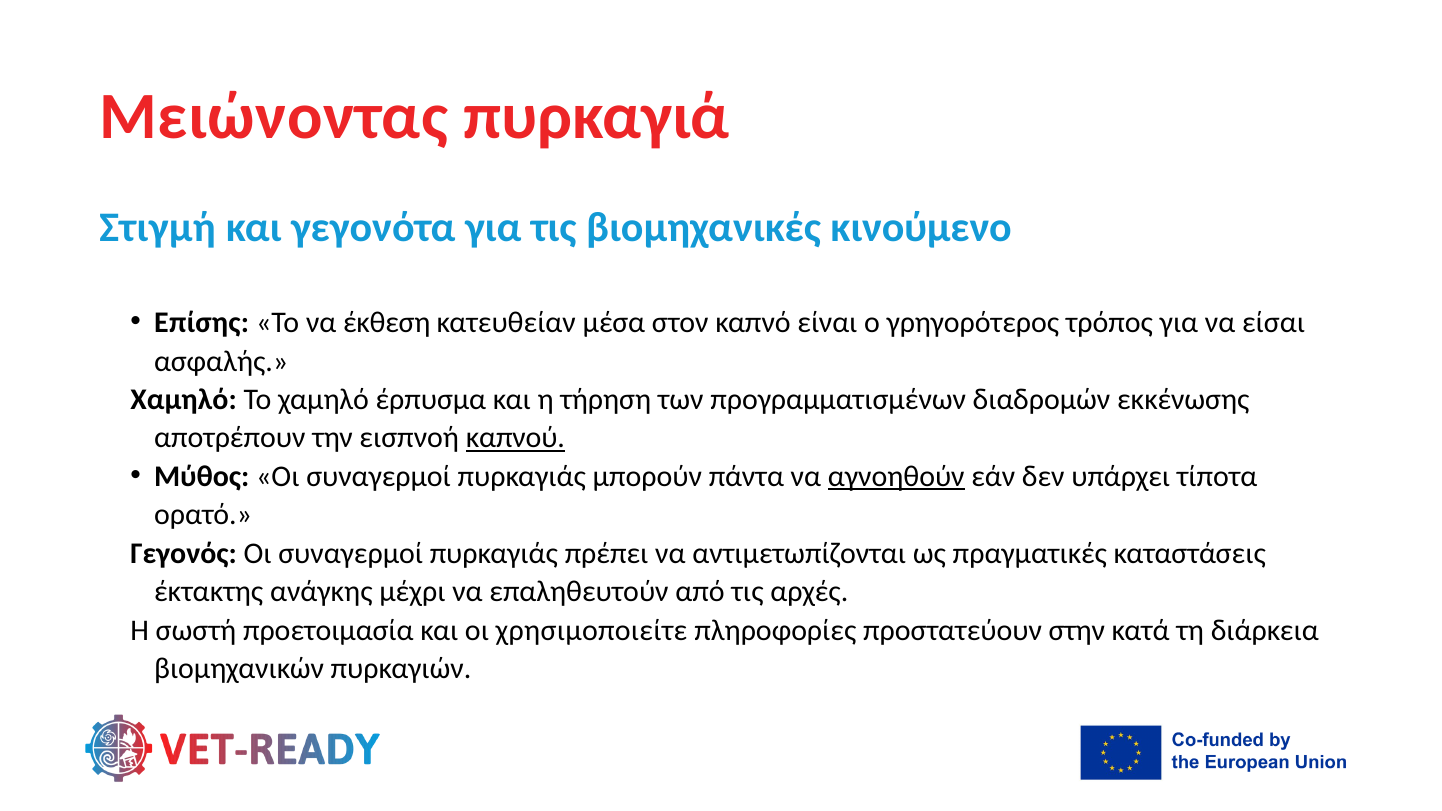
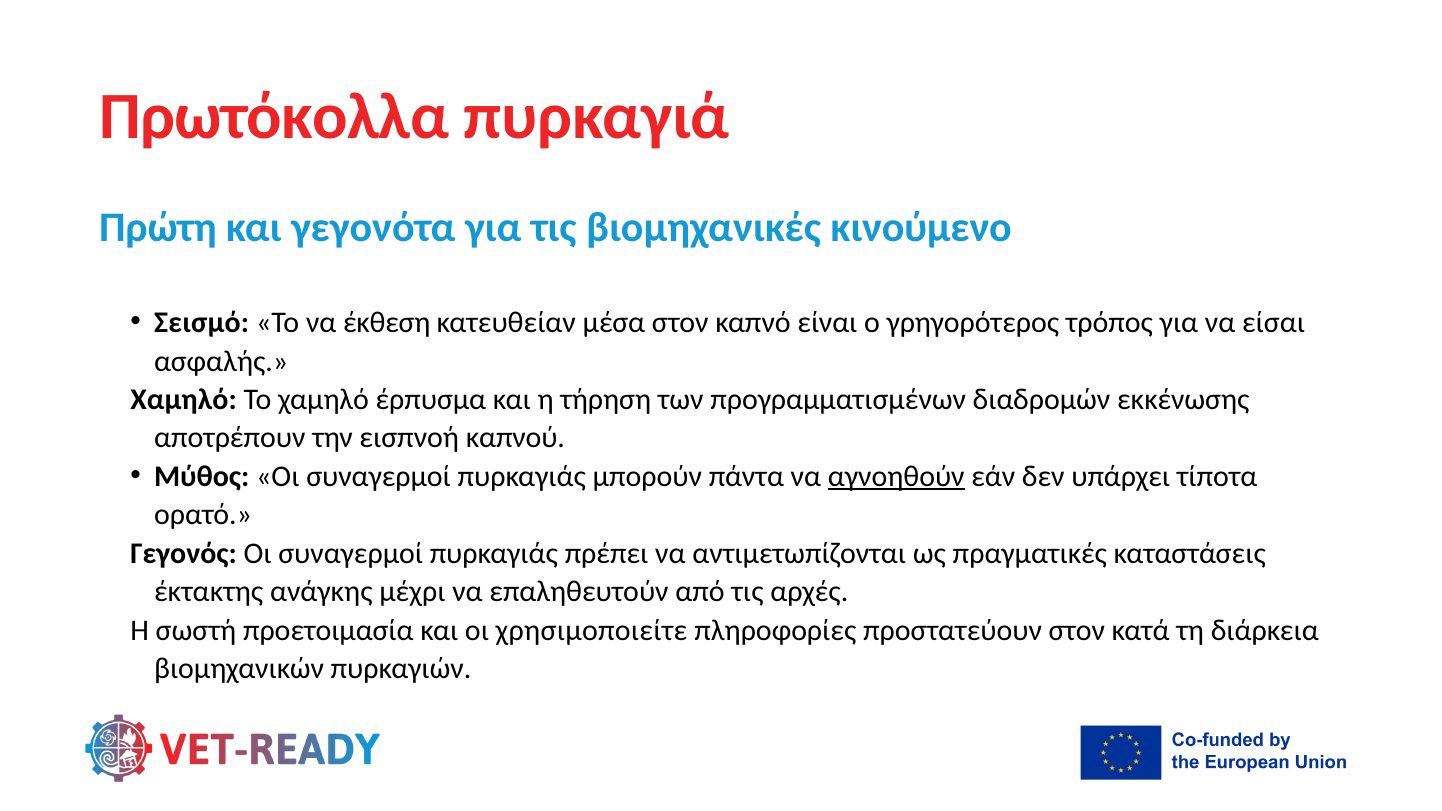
Μειώνοντας: Μειώνοντας -> Πρωτόκολλα
Στιγμή: Στιγμή -> Πρώτη
Επίσης: Επίσης -> Σεισμό
καπνού underline: present -> none
προστατεύουν στην: στην -> στον
